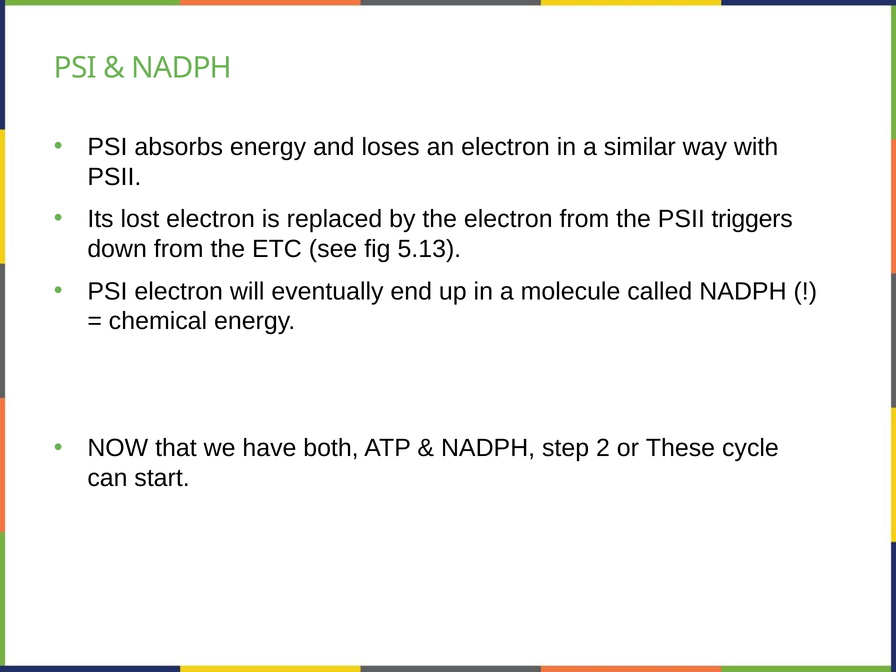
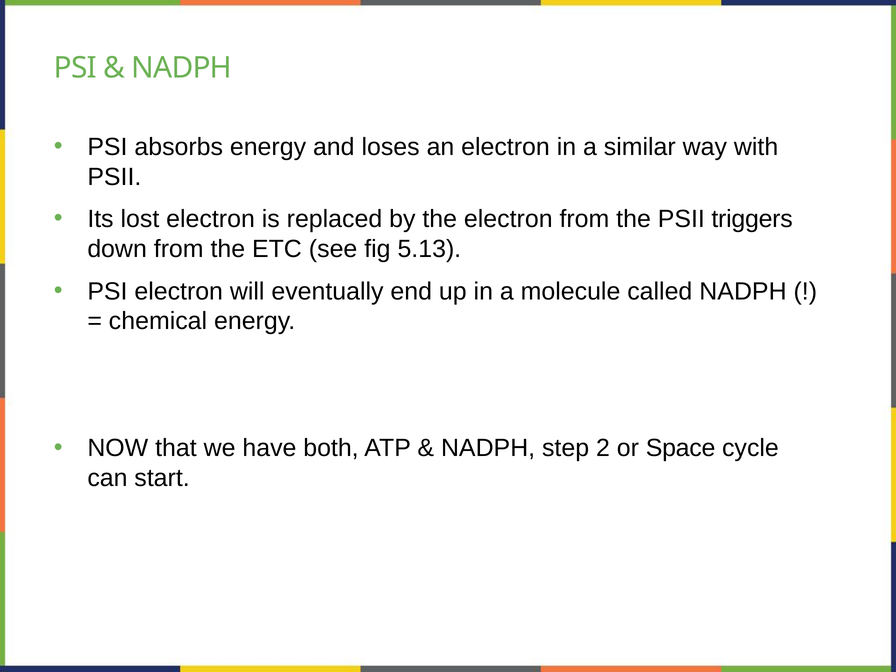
These: These -> Space
